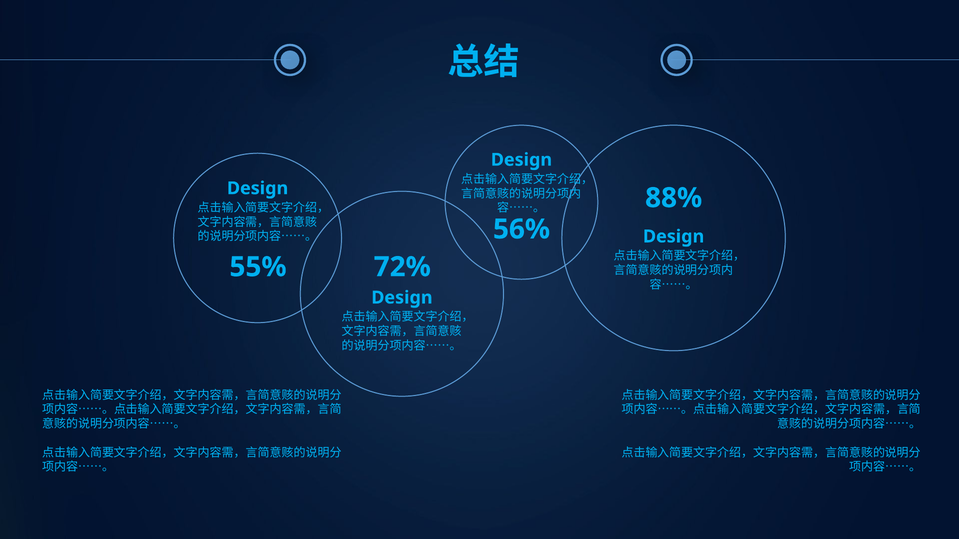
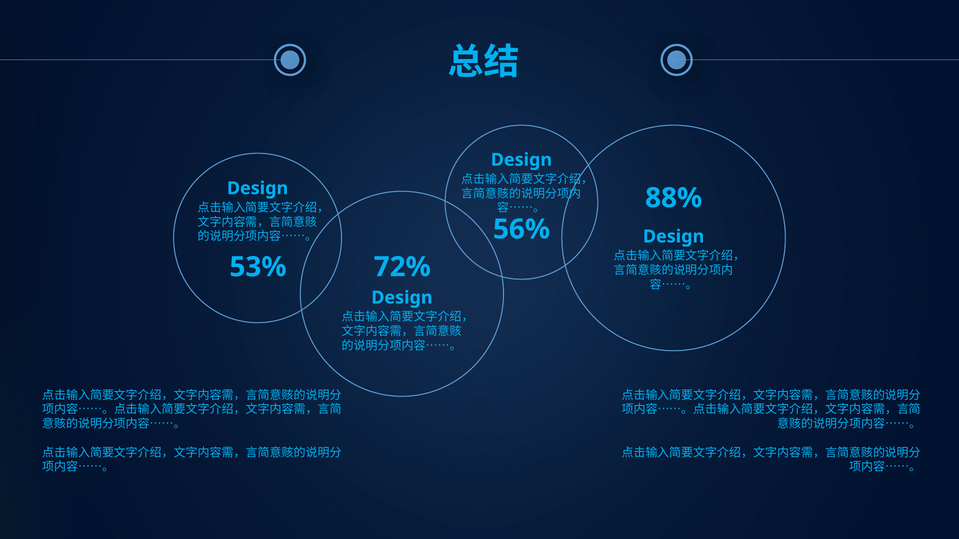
55%: 55% -> 53%
